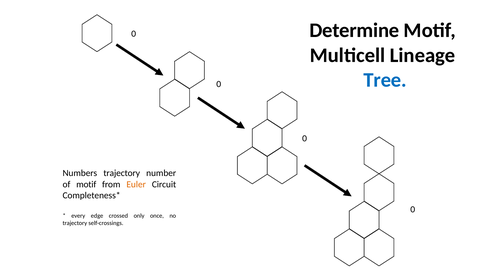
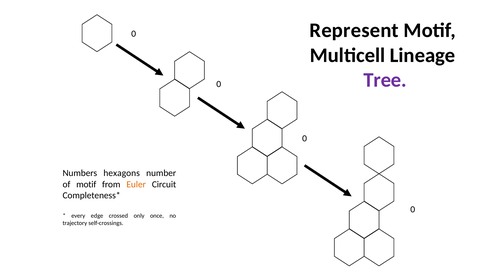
Determine: Determine -> Represent
Tree colour: blue -> purple
Numbers trajectory: trajectory -> hexagons
